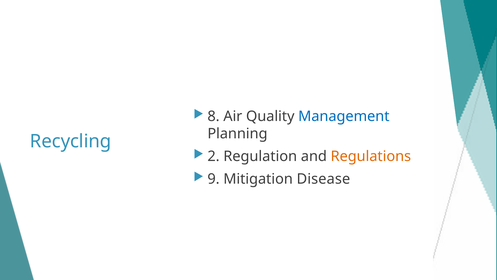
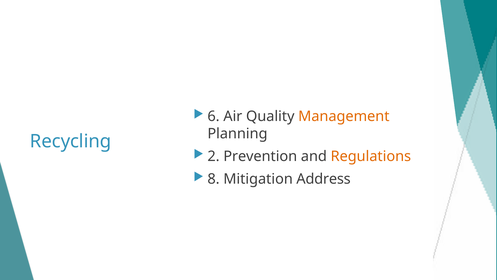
8: 8 -> 6
Management colour: blue -> orange
Regulation: Regulation -> Prevention
9: 9 -> 8
Disease: Disease -> Address
